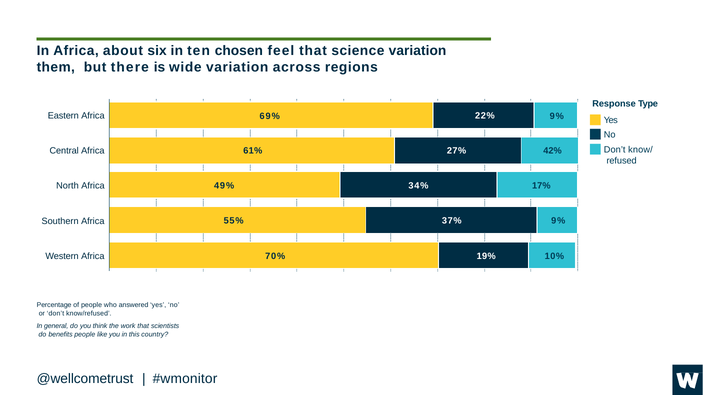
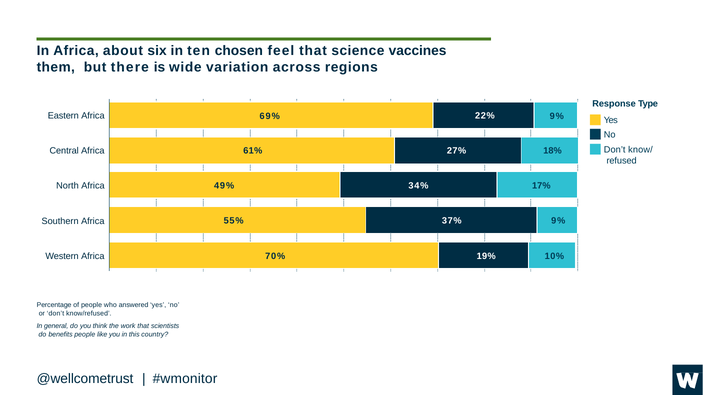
science variation: variation -> vaccines
42%: 42% -> 18%
